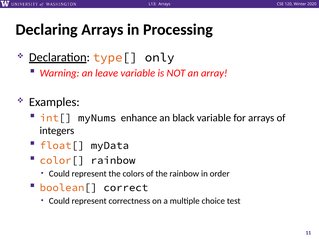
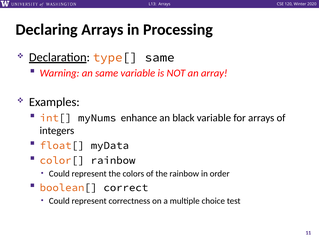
type[ only: only -> same
an leave: leave -> same
